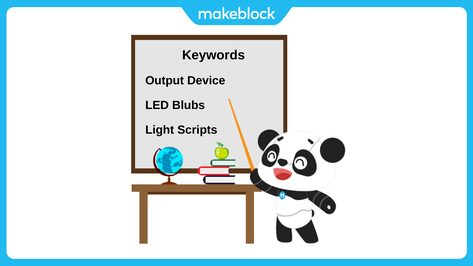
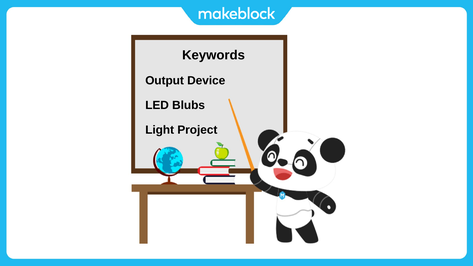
Scripts: Scripts -> Project
